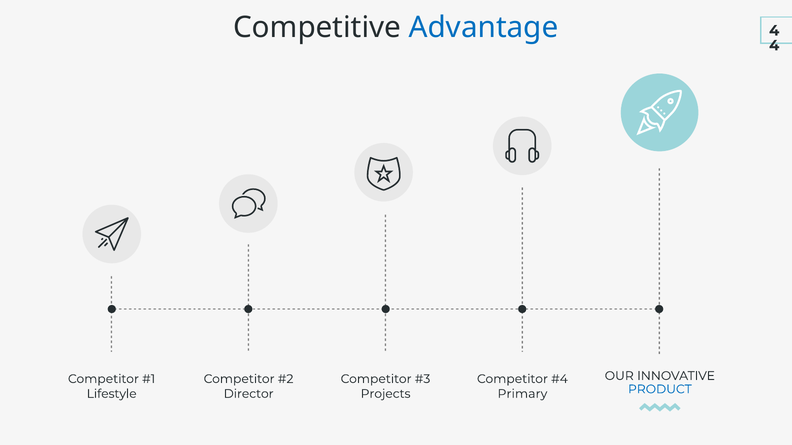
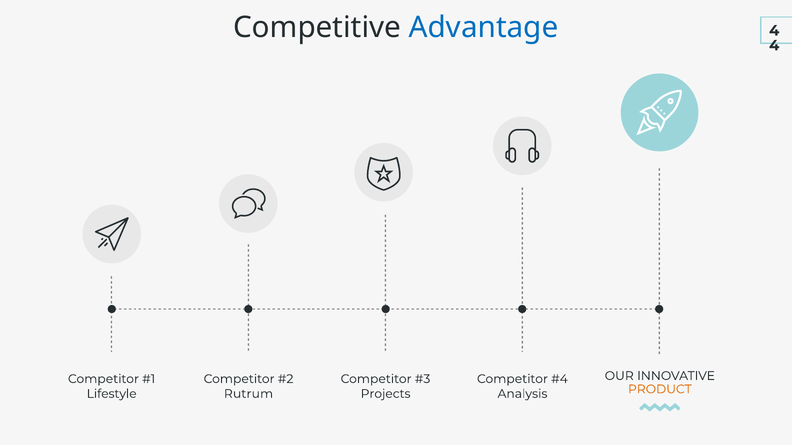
PRODUCT colour: blue -> orange
Director: Director -> Rutrum
Primary: Primary -> Analysis
